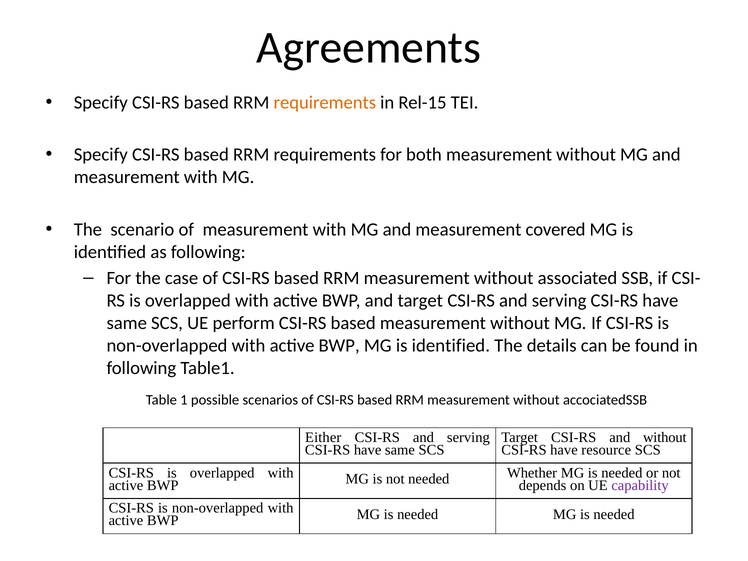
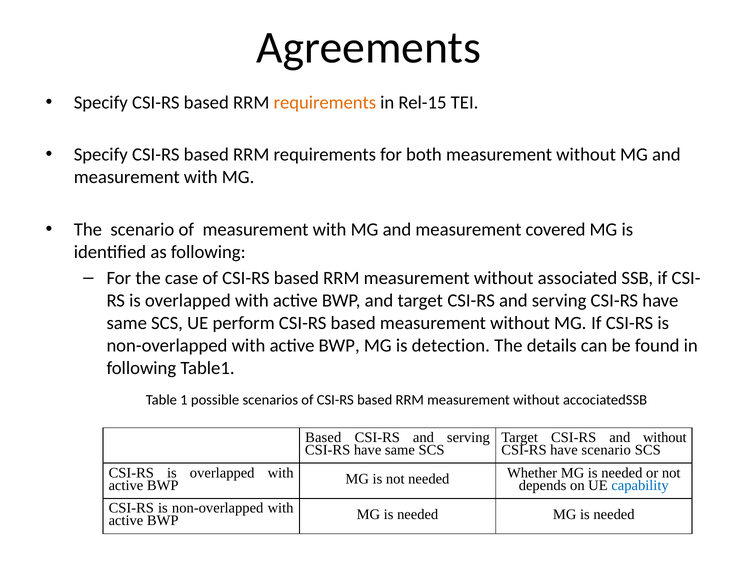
BWP MG is identified: identified -> detection
Either at (323, 438): Either -> Based
have resource: resource -> scenario
capability colour: purple -> blue
